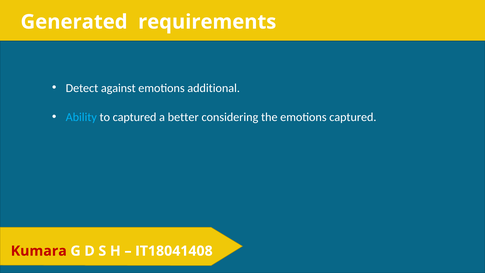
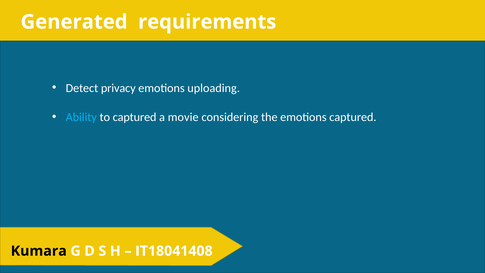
against: against -> privacy
additional: additional -> uploading
better: better -> movie
Kumara colour: red -> black
